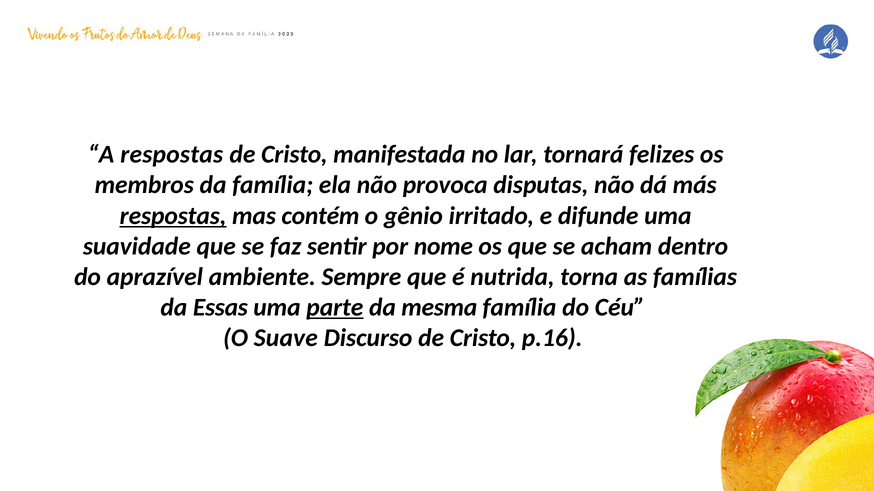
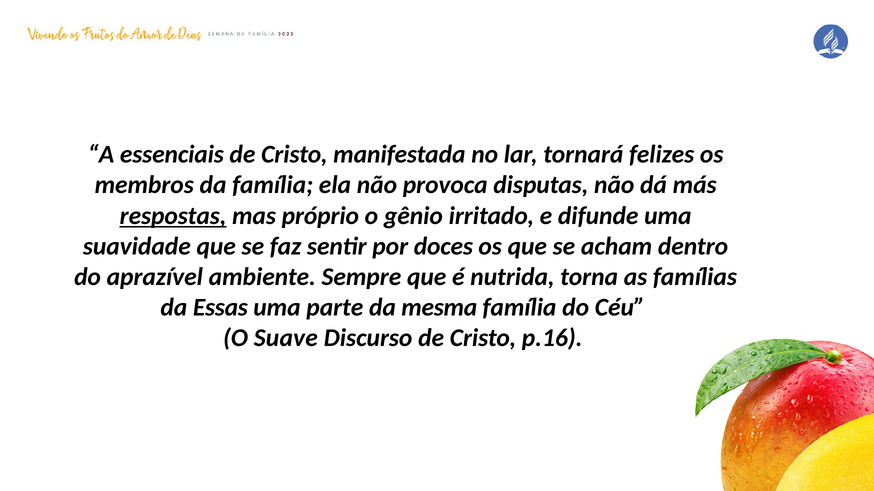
A respostas: respostas -> essenciais
contém: contém -> próprio
nome: nome -> doces
parte underline: present -> none
